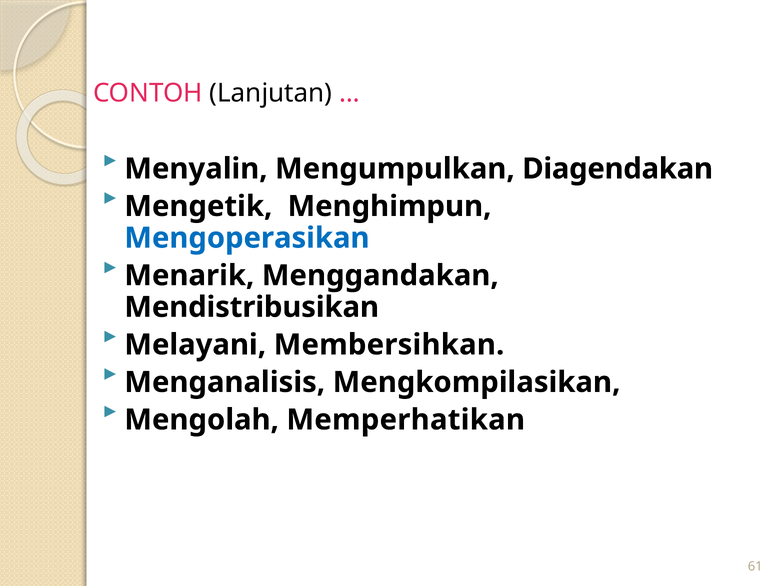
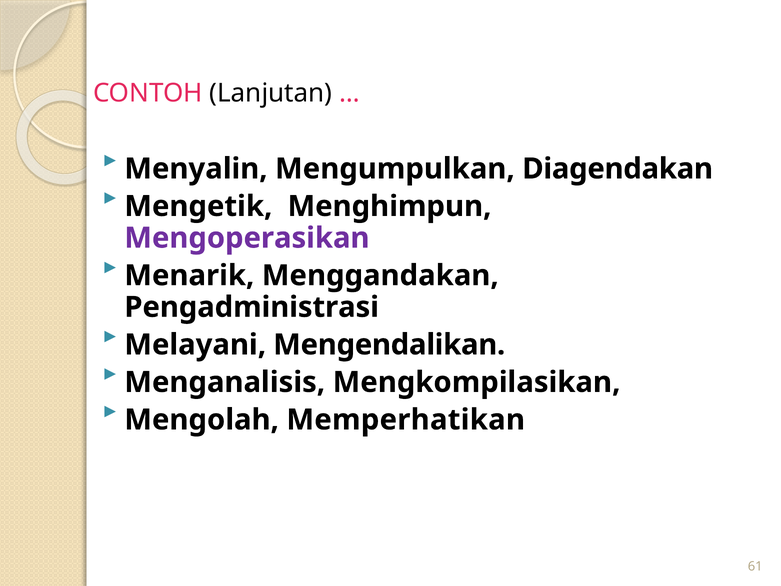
Mengoperasikan colour: blue -> purple
Mendistribusikan: Mendistribusikan -> Pengadministrasi
Membersihkan: Membersihkan -> Mengendalikan
